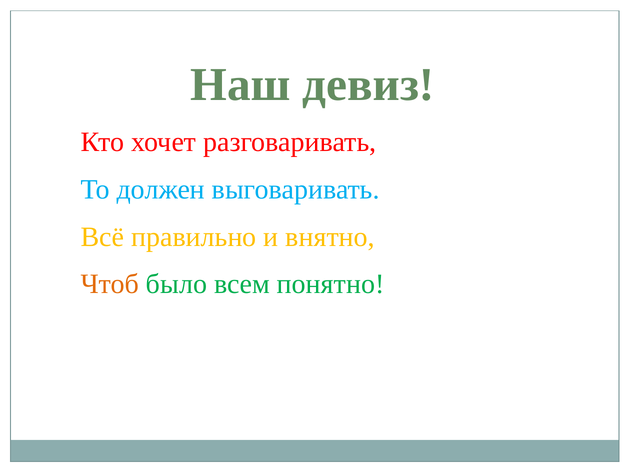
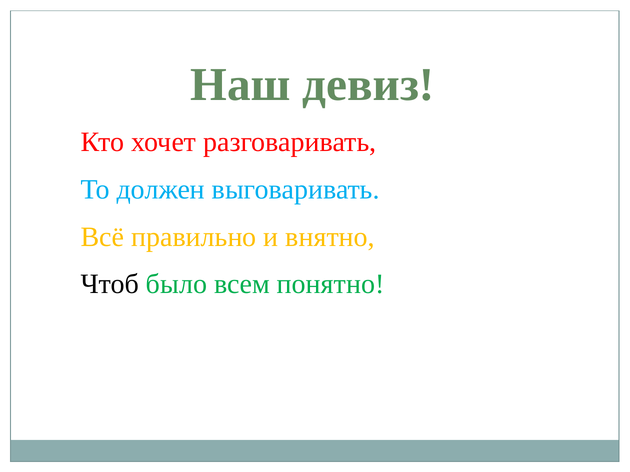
Чтоб colour: orange -> black
